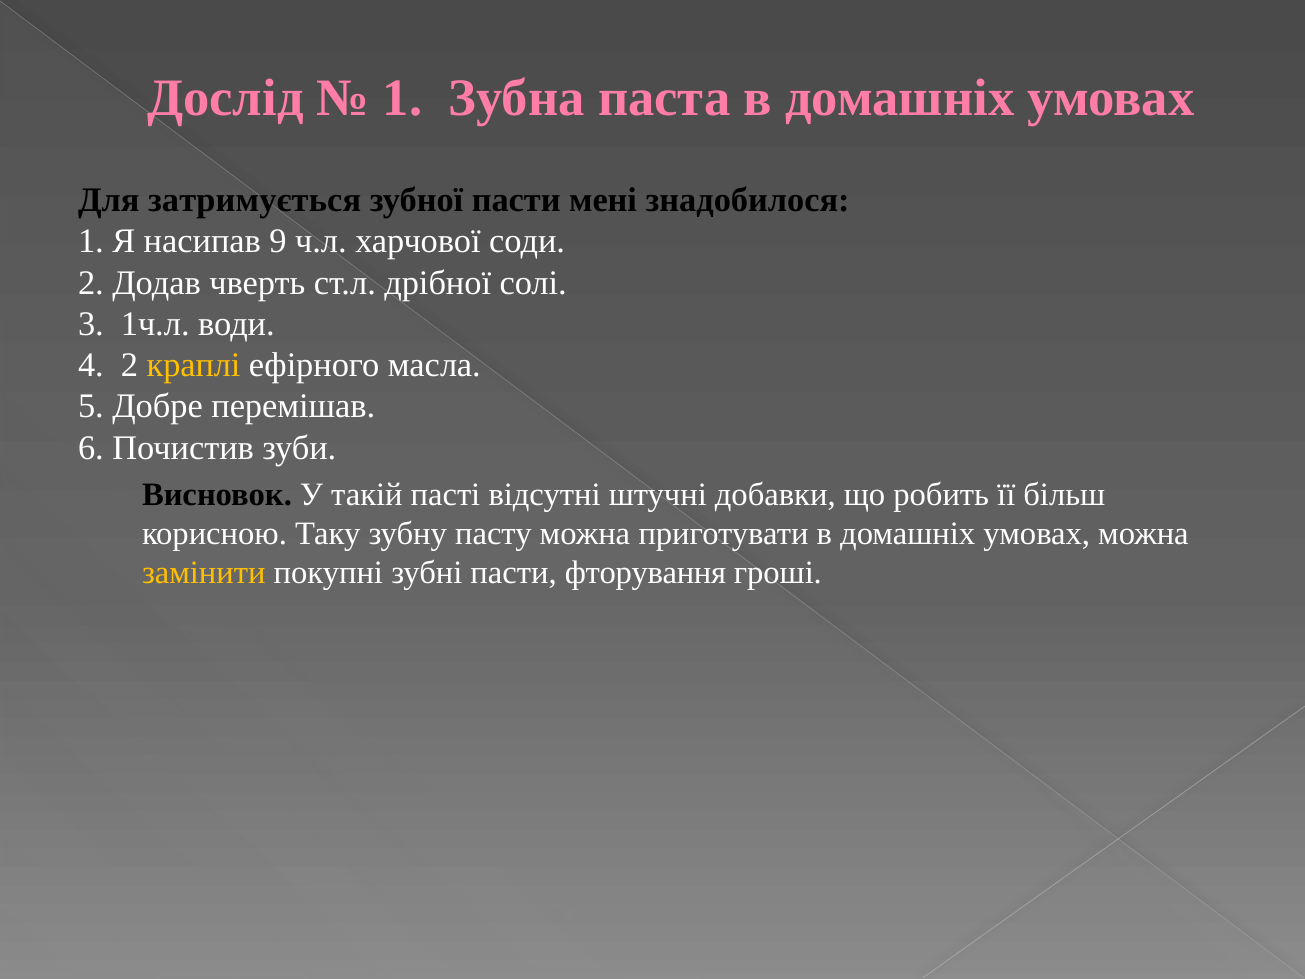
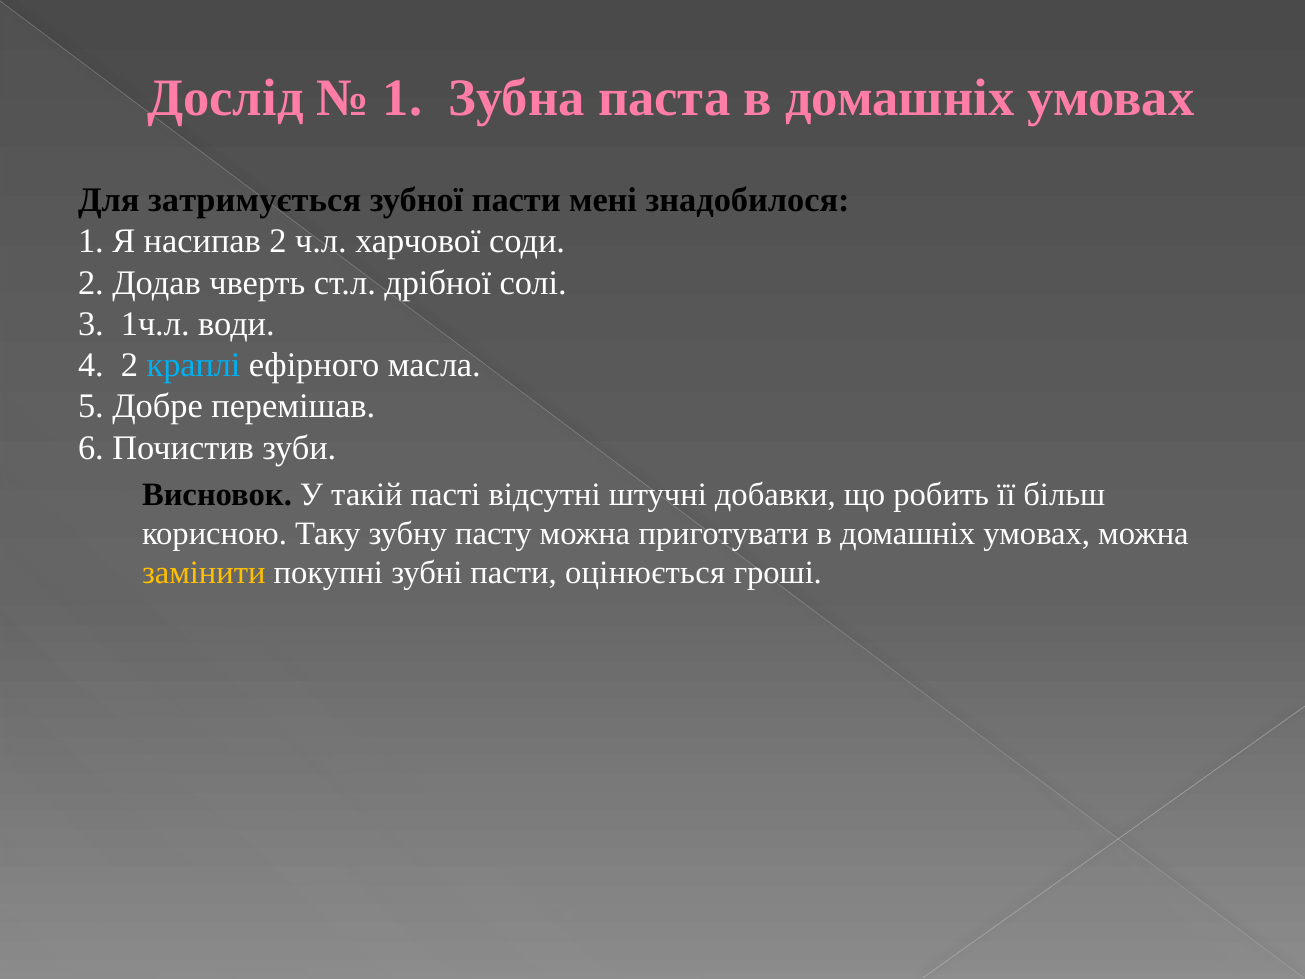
насипав 9: 9 -> 2
краплі colour: yellow -> light blue
фторування: фторування -> оцінюється
